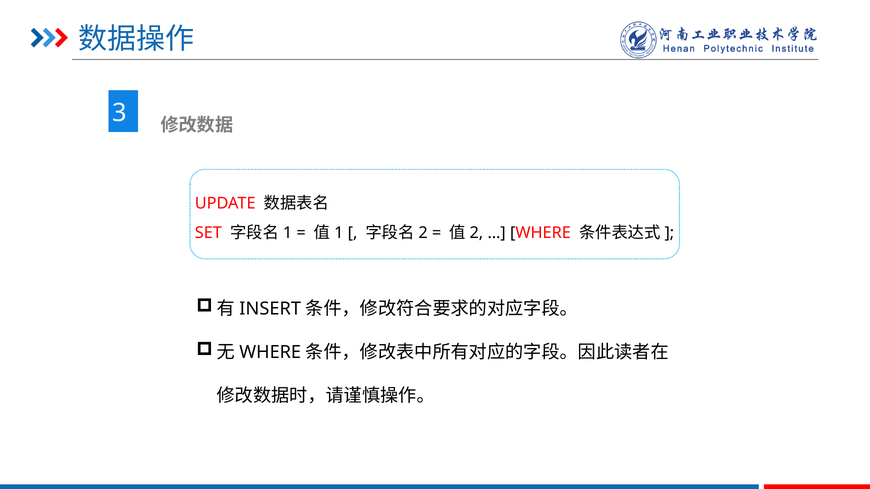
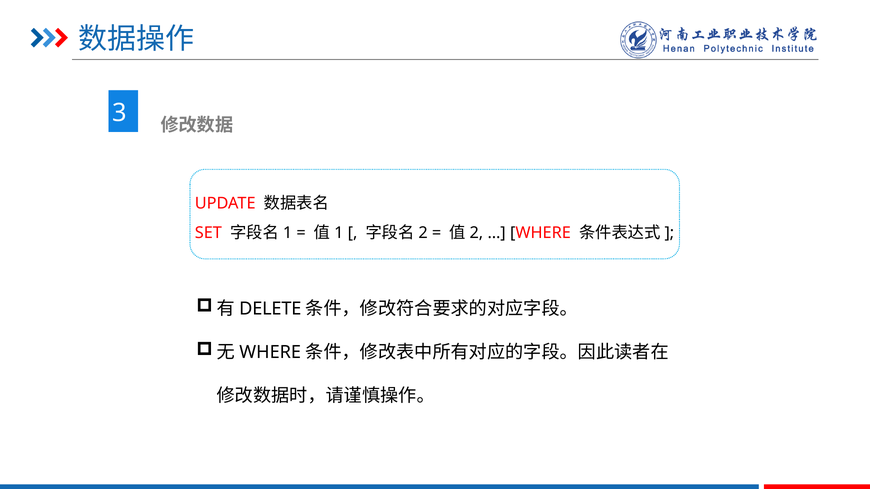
INSERT: INSERT -> DELETE
